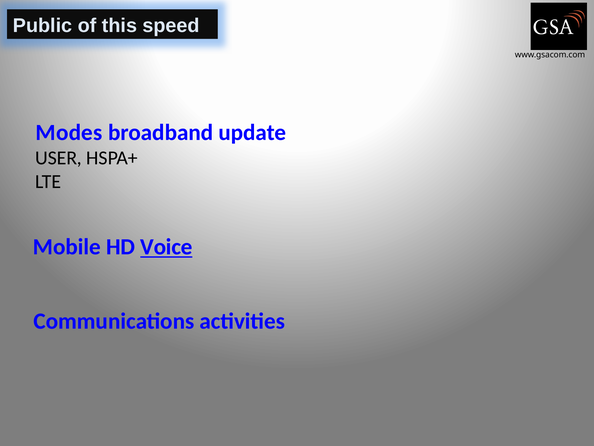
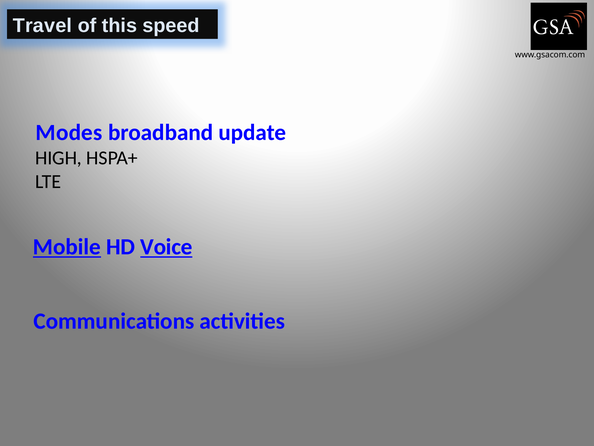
Public: Public -> Travel
USER: USER -> HIGH
Mobile underline: none -> present
